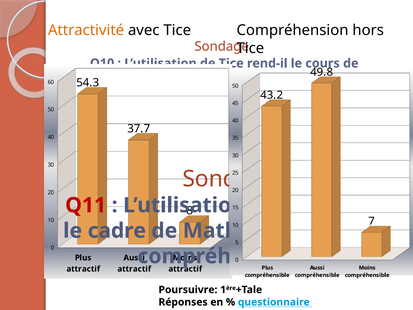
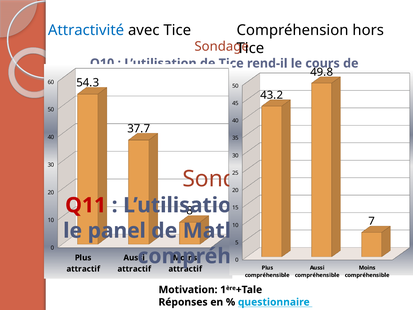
Attractivité colour: orange -> blue
cadre: cadre -> panel
Poursuivre: Poursuivre -> Motivation
